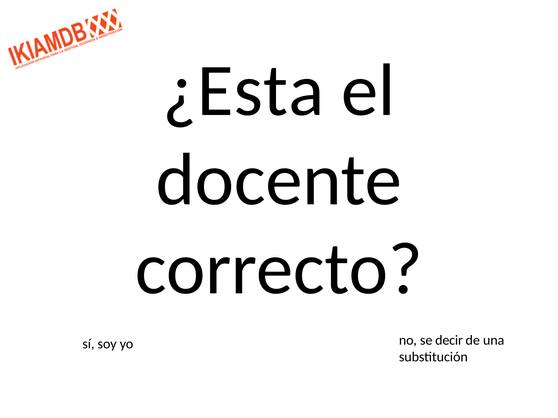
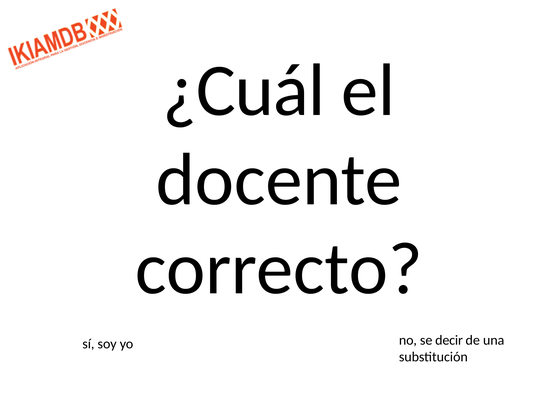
¿Esta: ¿Esta -> ¿Cuál
